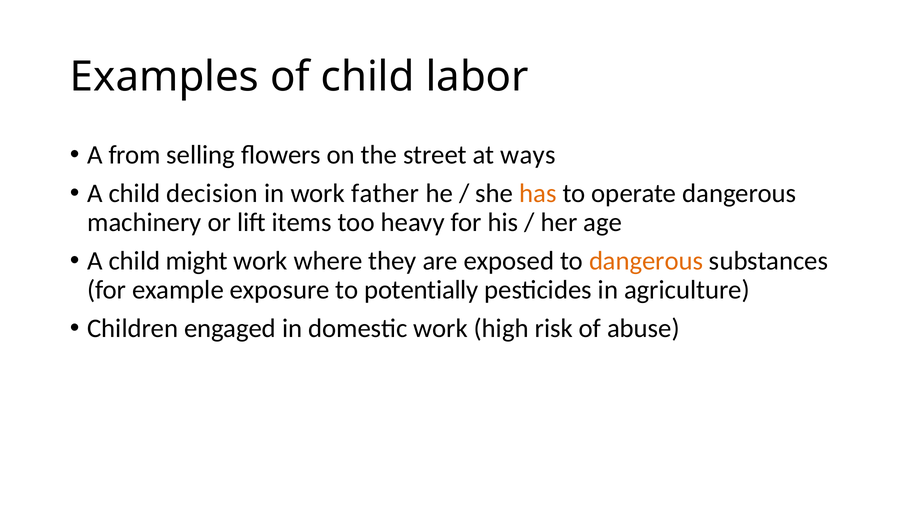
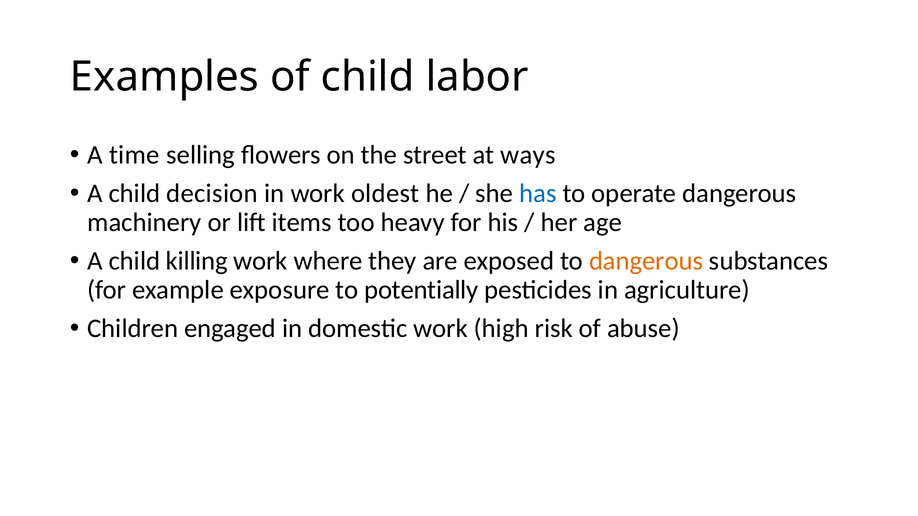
from: from -> time
father: father -> oldest
has colour: orange -> blue
might: might -> killing
